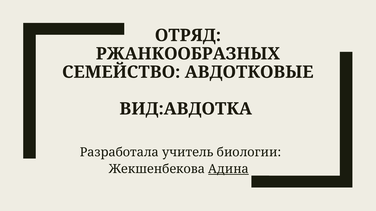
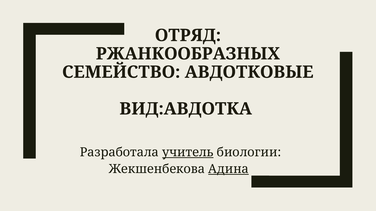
учитель underline: none -> present
